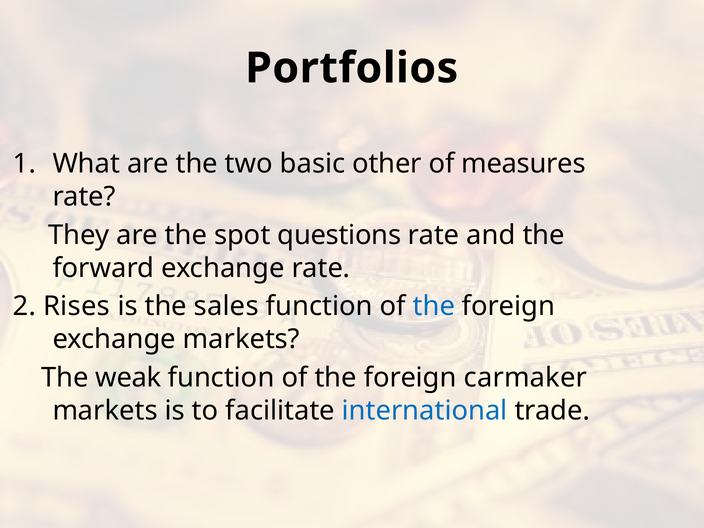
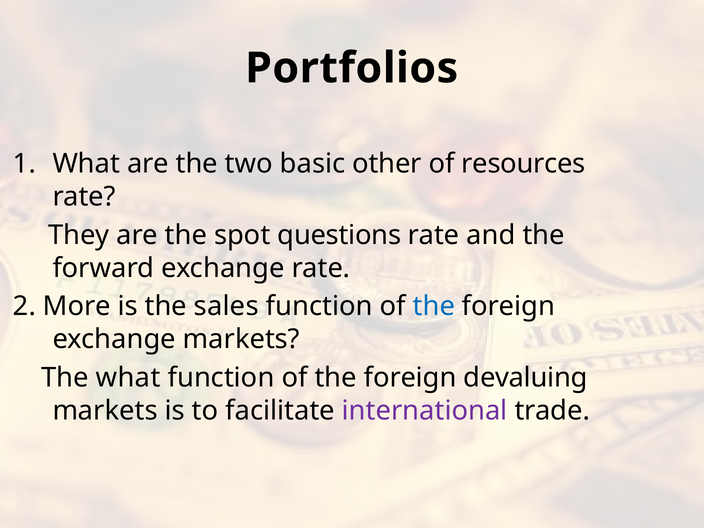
measures: measures -> resources
Rises: Rises -> More
The weak: weak -> what
carmaker: carmaker -> devaluing
international colour: blue -> purple
